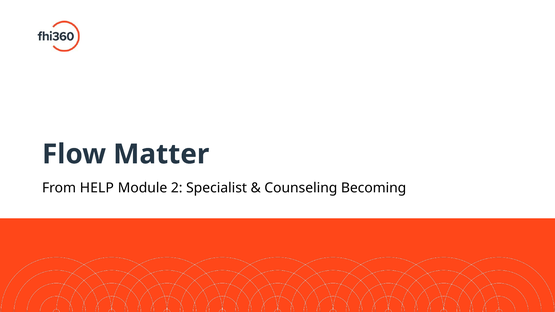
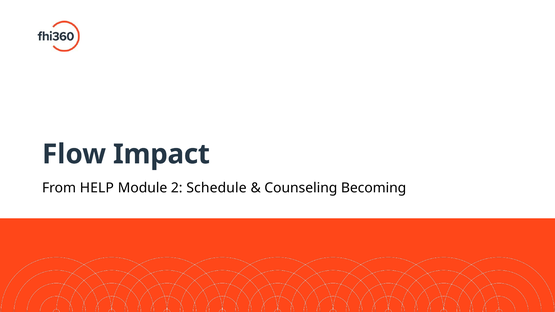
Matter: Matter -> Impact
Specialist: Specialist -> Schedule
